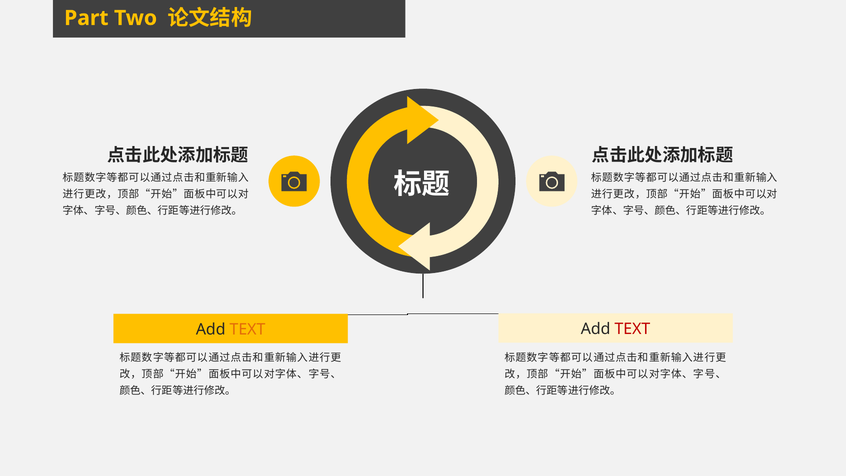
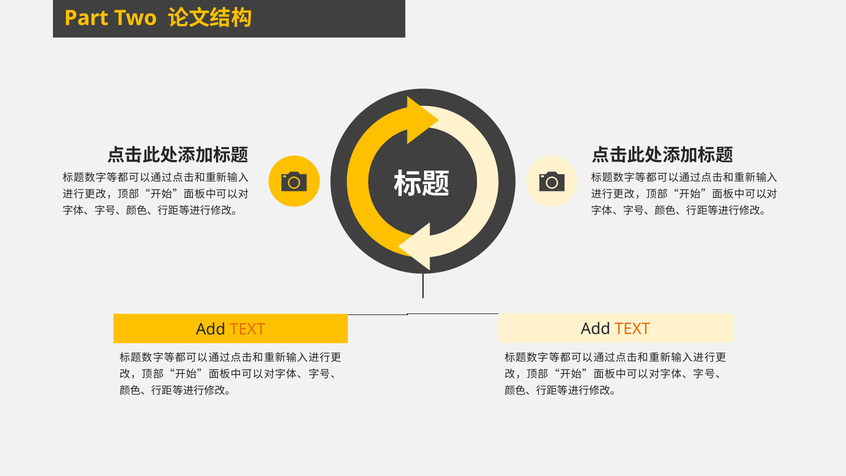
TEXT at (632, 329) colour: red -> orange
